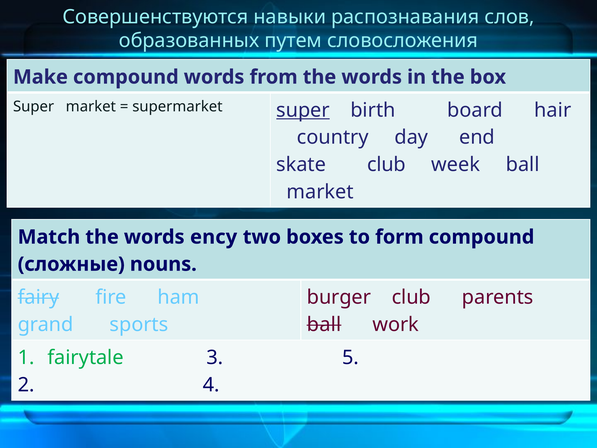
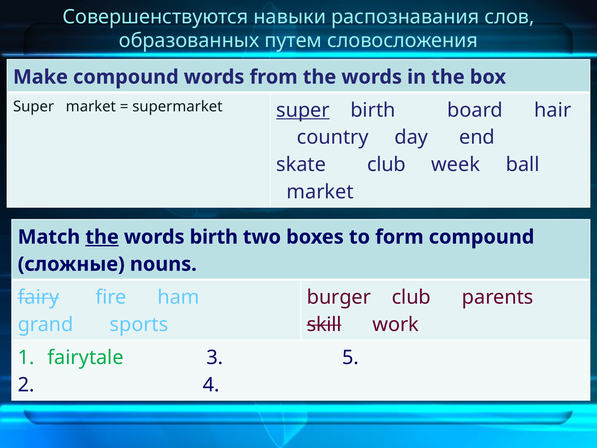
the at (102, 237) underline: none -> present
words ency: ency -> birth
ball at (324, 324): ball -> skill
